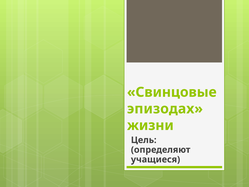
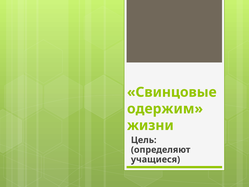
эпизодах: эпизодах -> одержим
